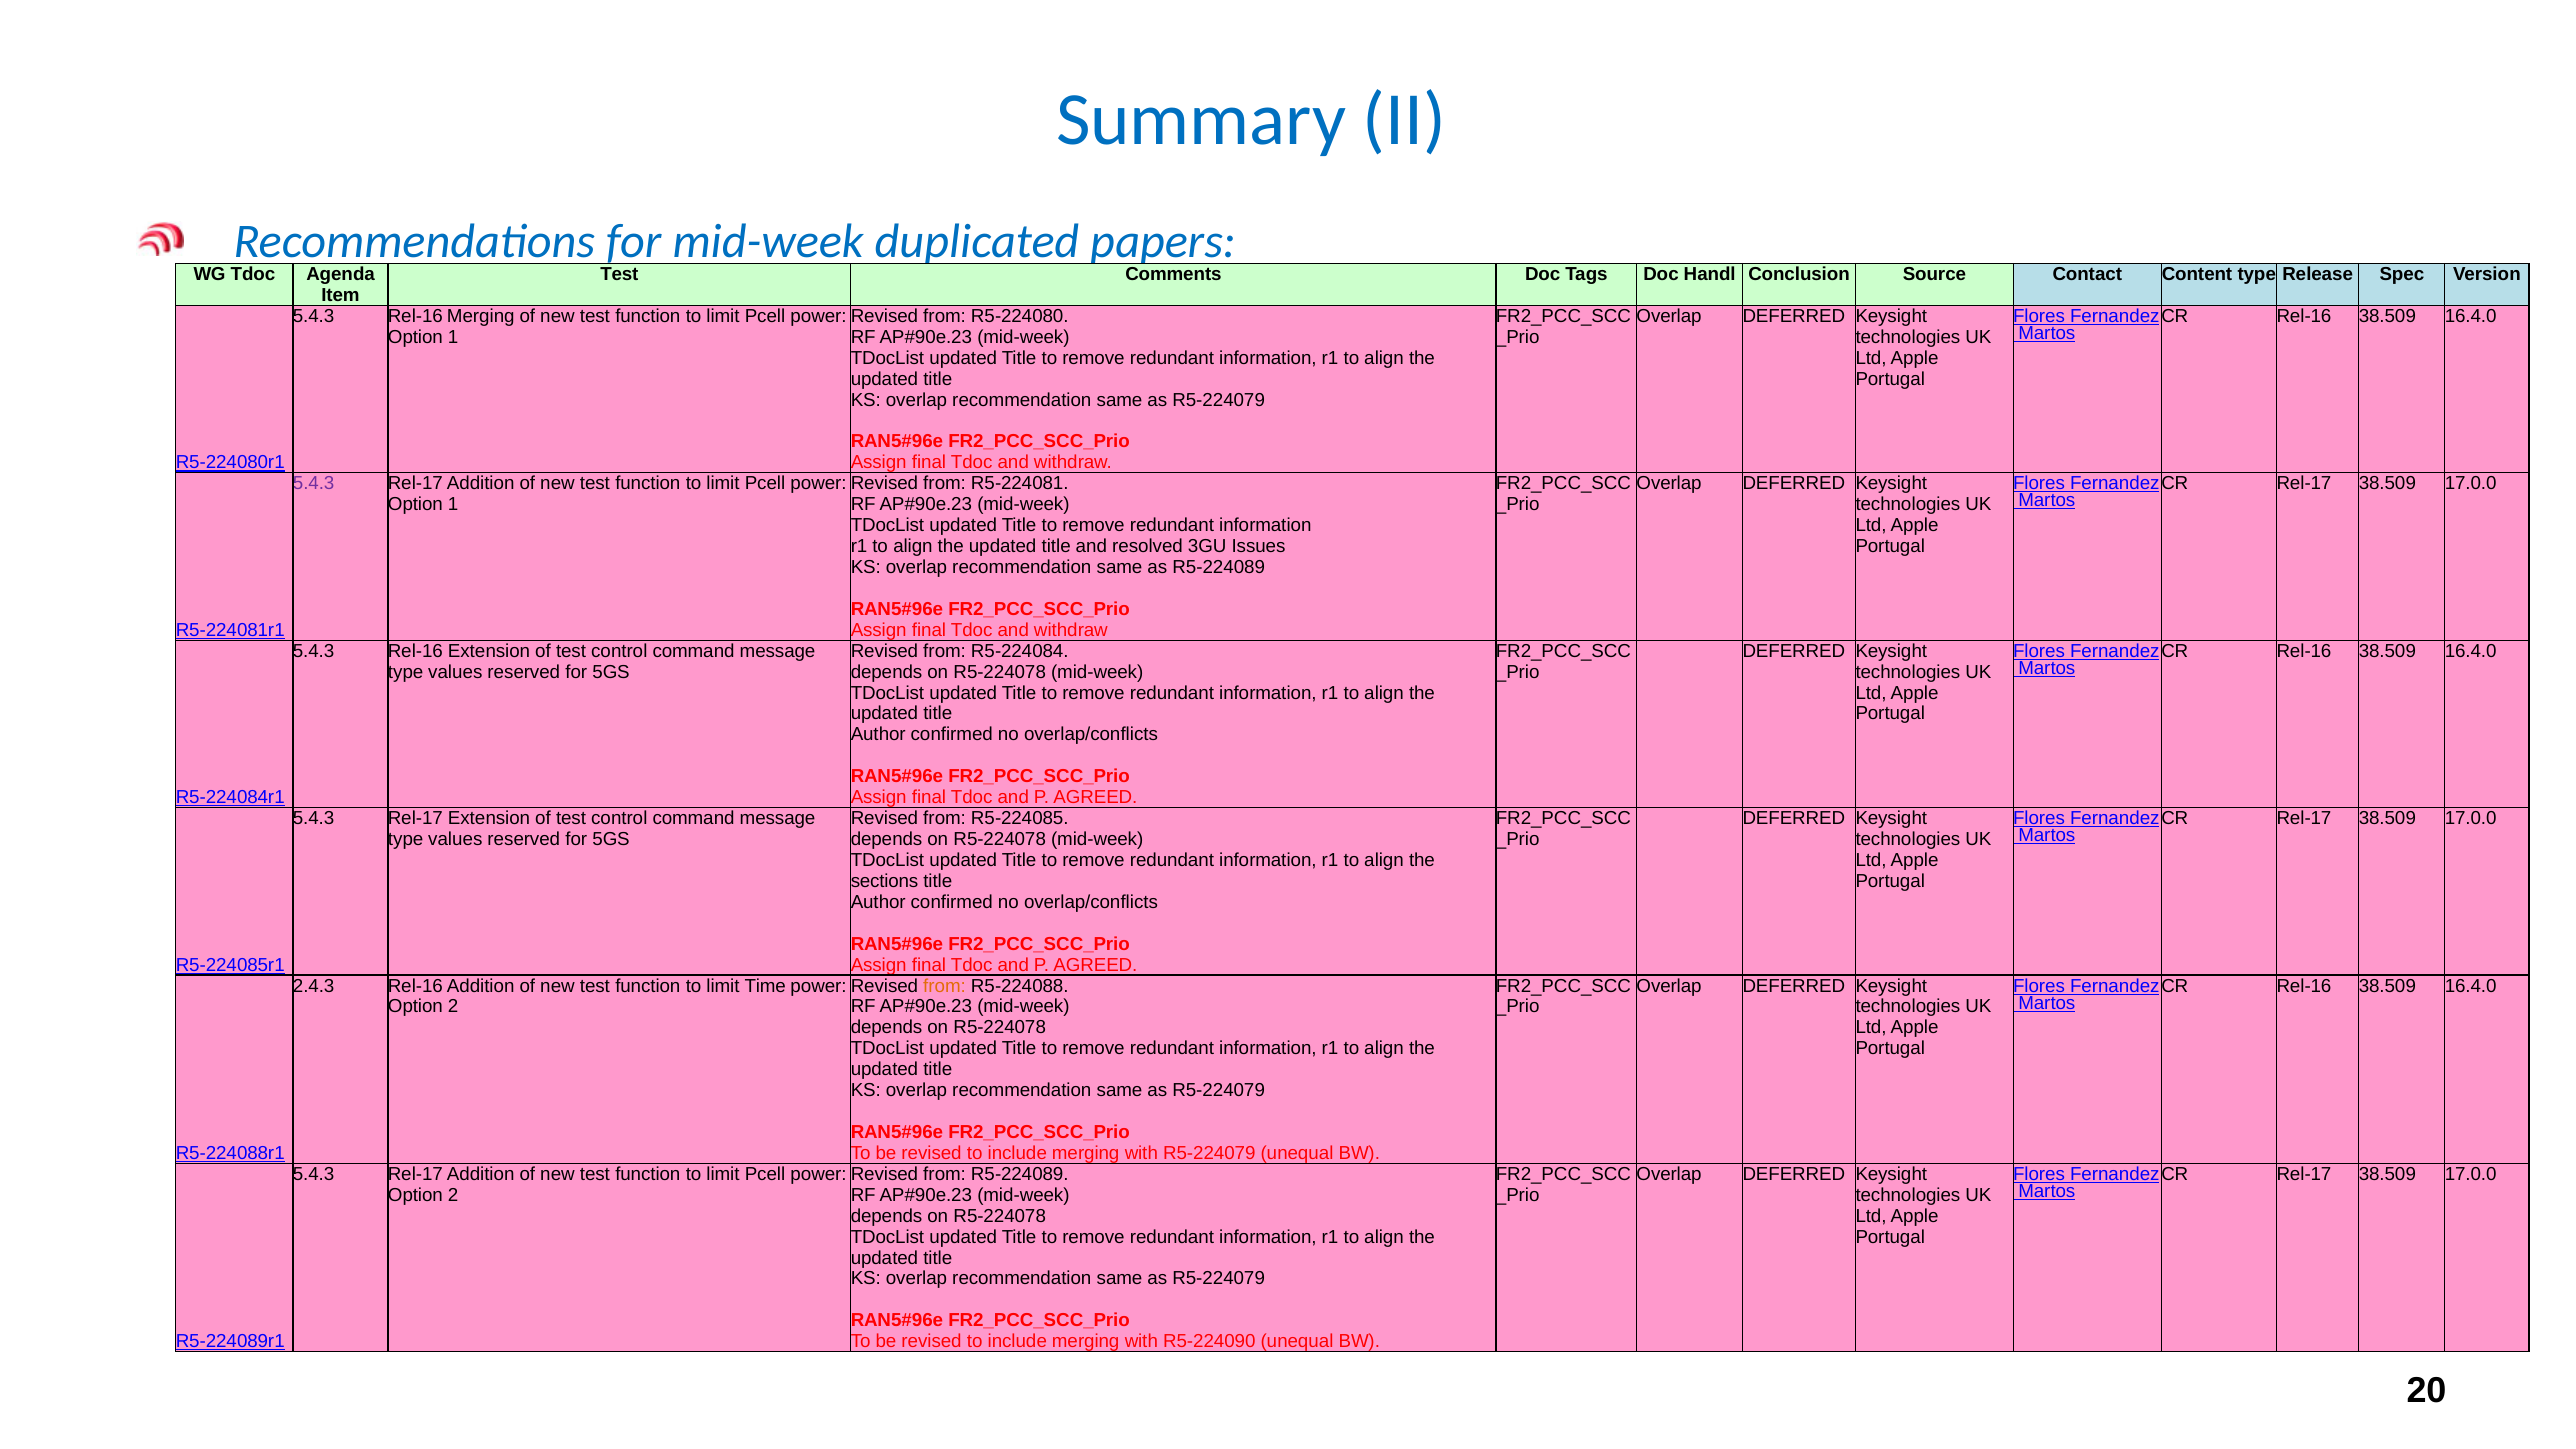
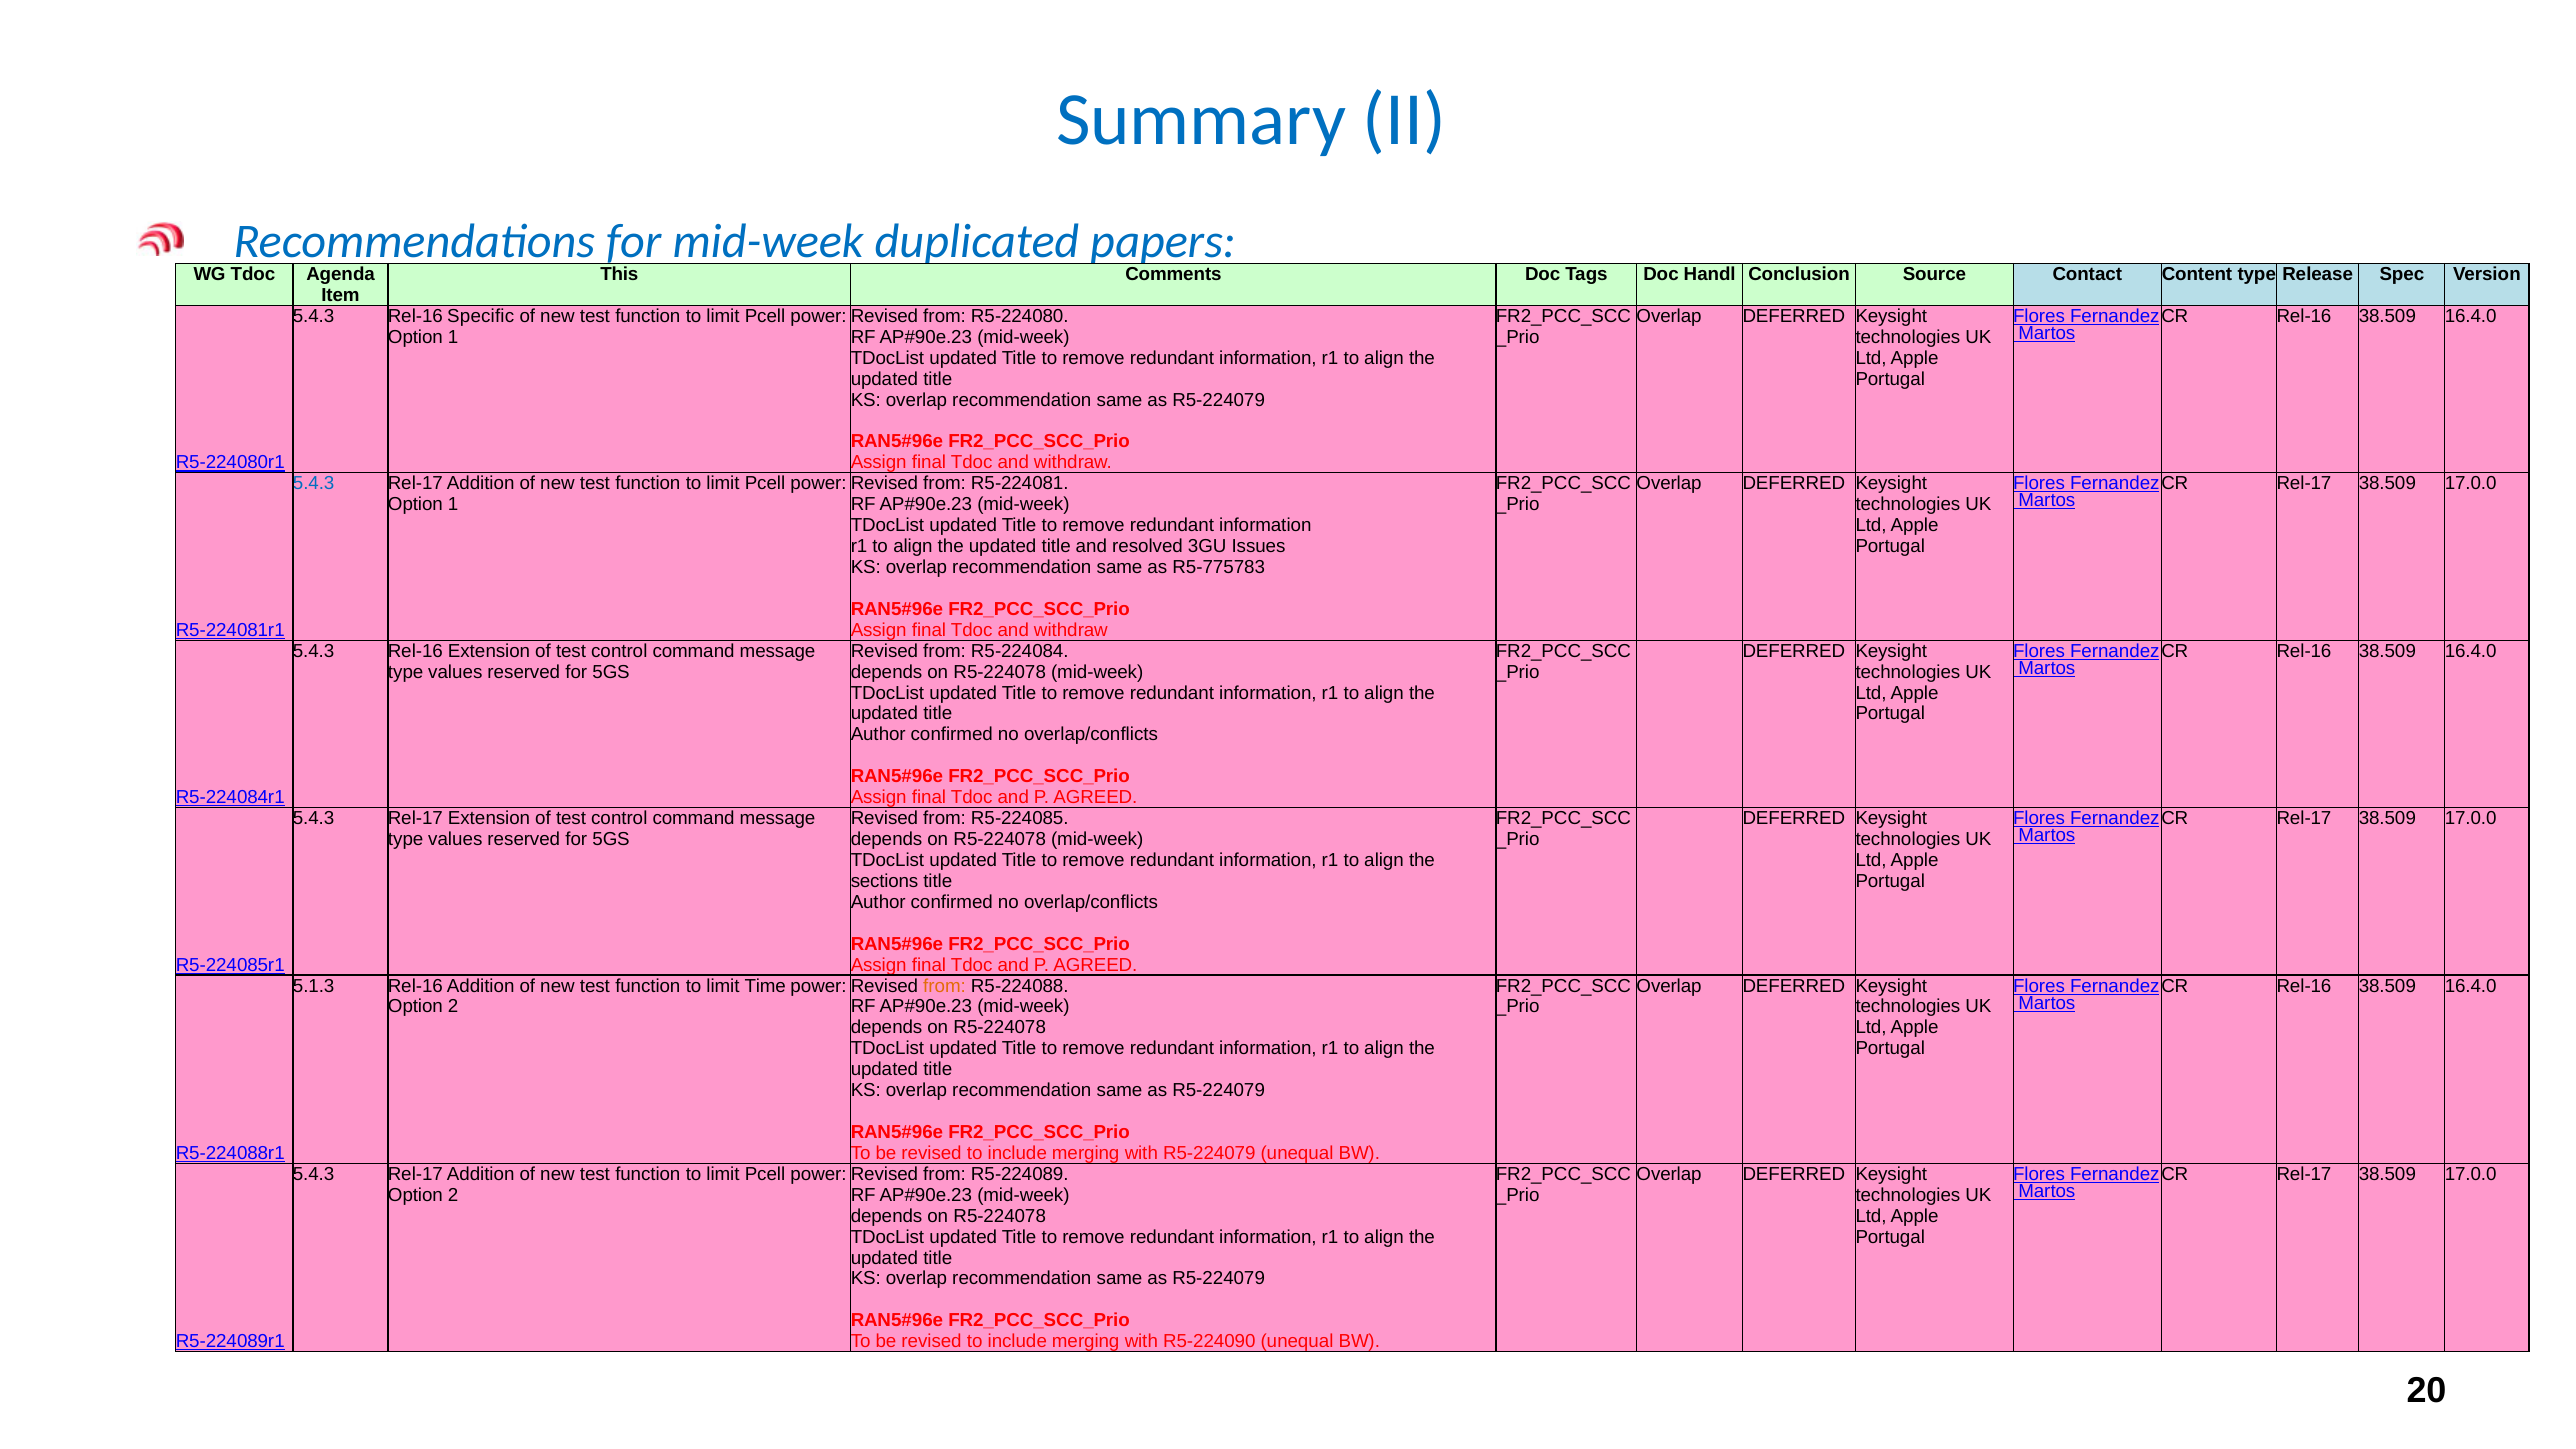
Test at (619, 274): Test -> This
Rel-16 Merging: Merging -> Specific
5.4.3 at (314, 484) colour: purple -> blue
as R5-224089: R5-224089 -> R5-775783
2.4.3: 2.4.3 -> 5.1.3
